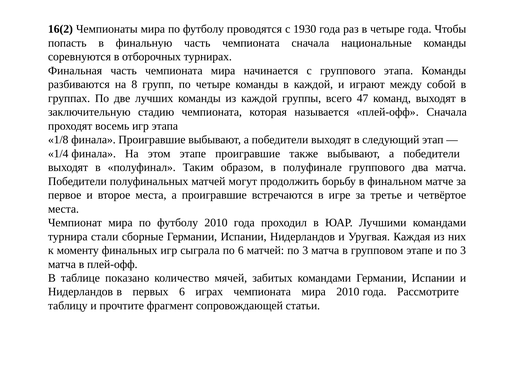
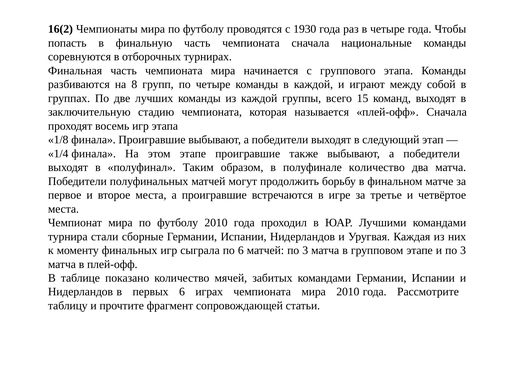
47: 47 -> 15
полуфинале группового: группового -> количество
